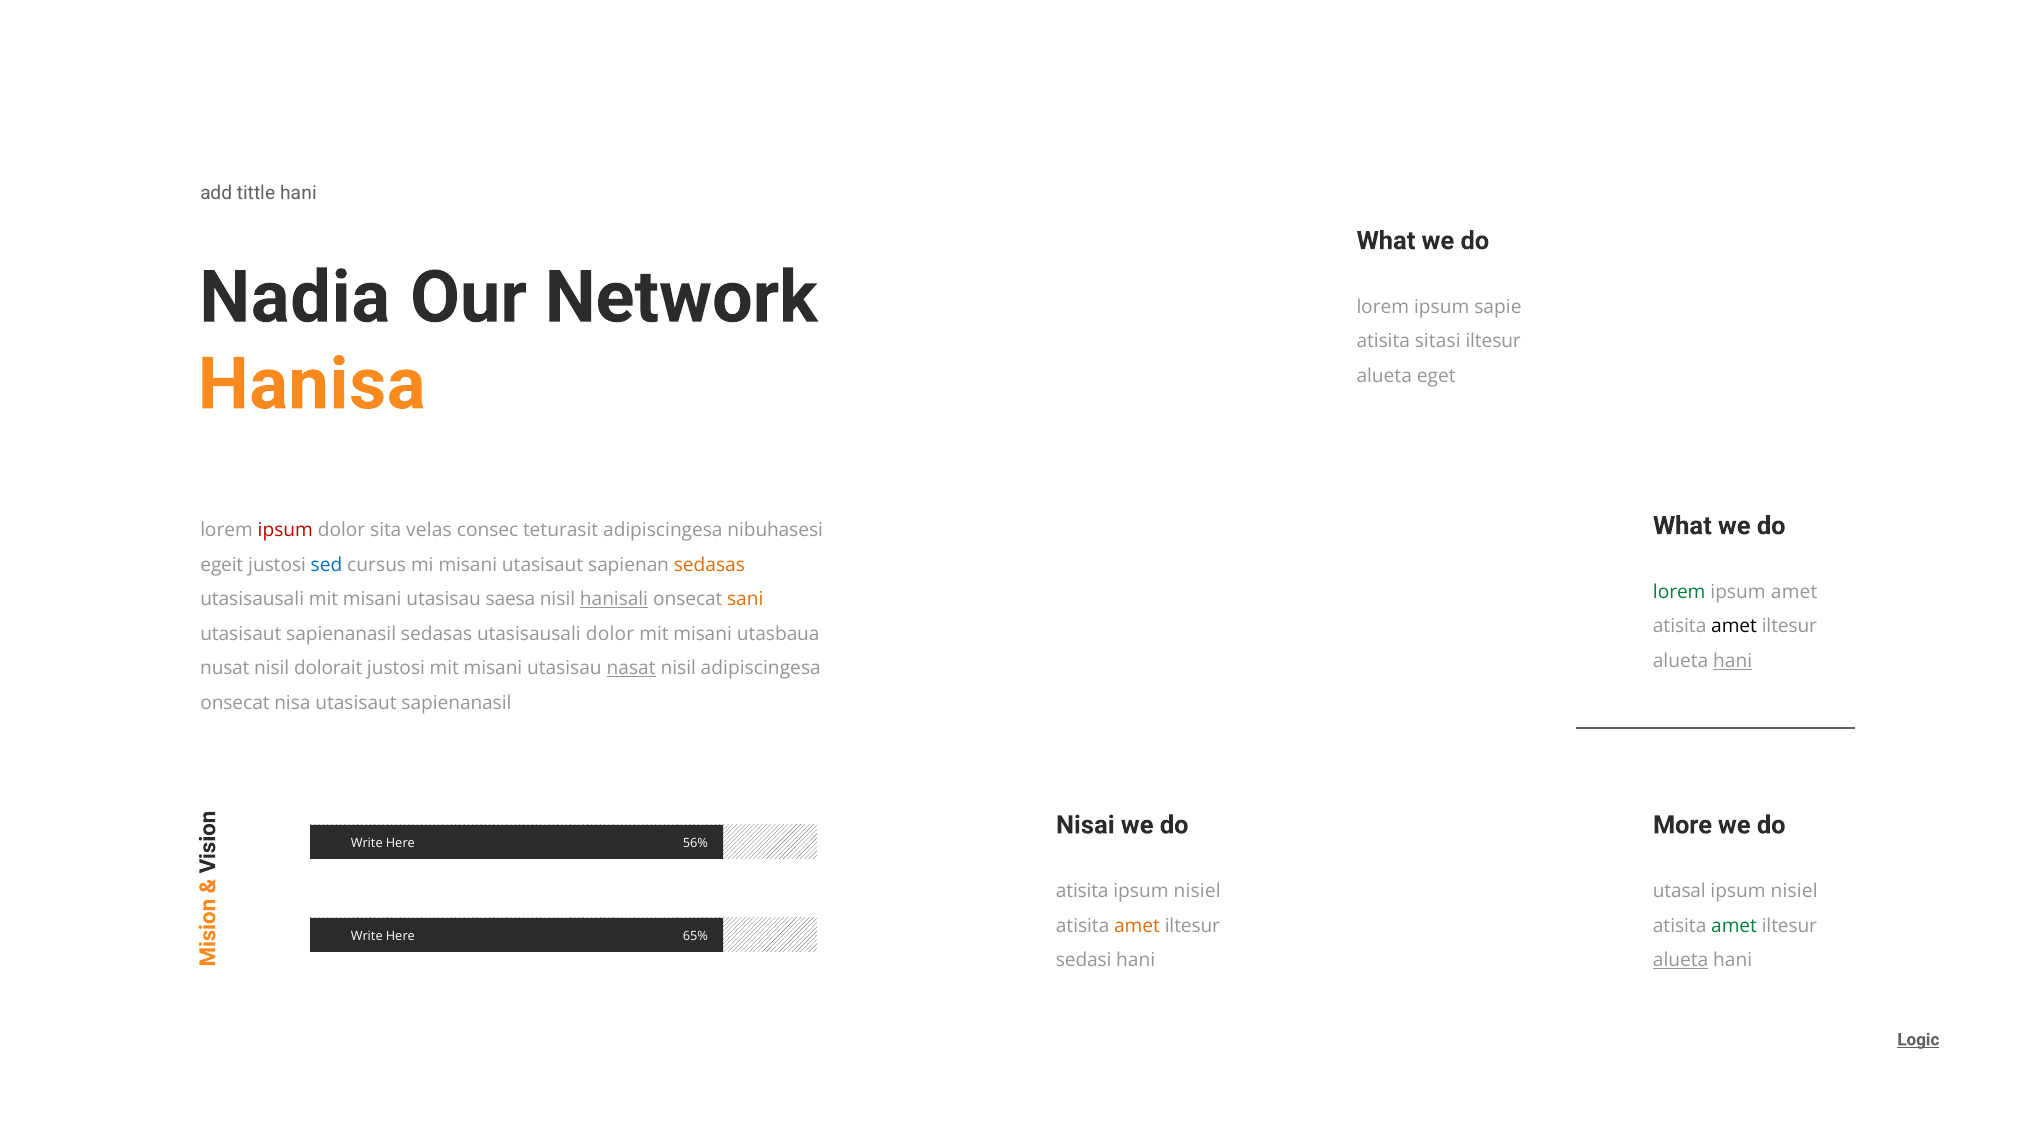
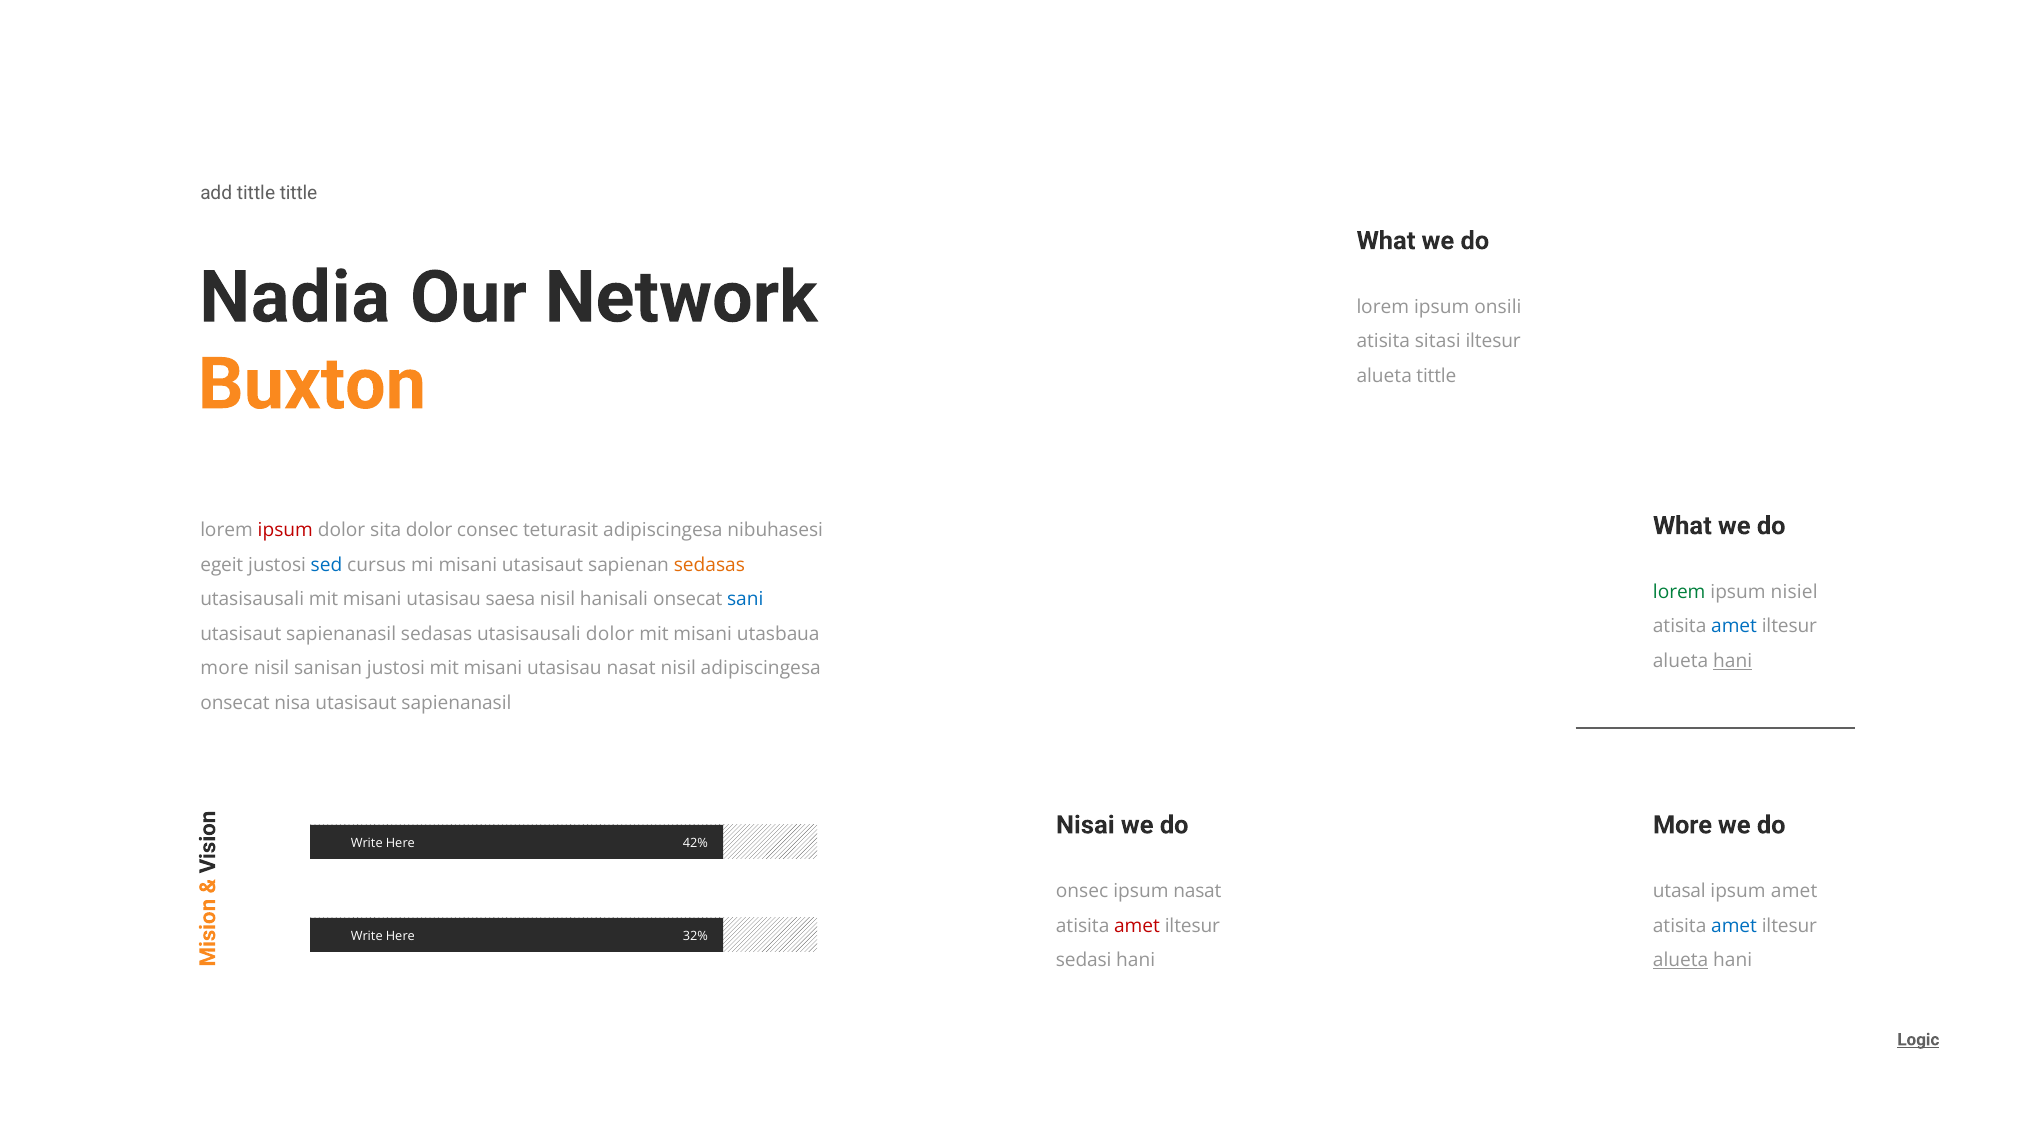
tittle hani: hani -> tittle
sapie: sapie -> onsili
Hanisa: Hanisa -> Buxton
alueta eget: eget -> tittle
sita velas: velas -> dolor
ipsum amet: amet -> nisiel
hanisali underline: present -> none
sani colour: orange -> blue
amet at (1734, 626) colour: black -> blue
nusat at (225, 668): nusat -> more
dolorait: dolorait -> sanisan
nasat at (631, 668) underline: present -> none
56%: 56% -> 42%
atisita at (1082, 891): atisita -> onsec
nisiel at (1197, 891): nisiel -> nasat
nisiel at (1794, 891): nisiel -> amet
amet at (1137, 925) colour: orange -> red
amet at (1734, 925) colour: green -> blue
65%: 65% -> 32%
